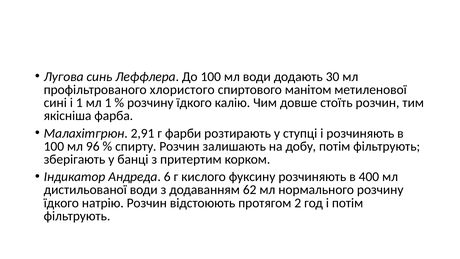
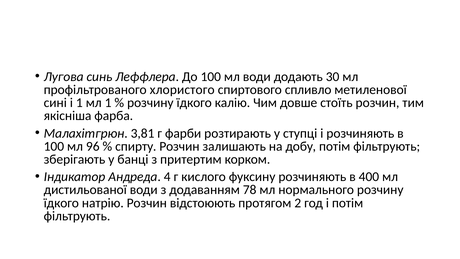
манітом: манітом -> спливло
2,91: 2,91 -> 3,81
6: 6 -> 4
62: 62 -> 78
